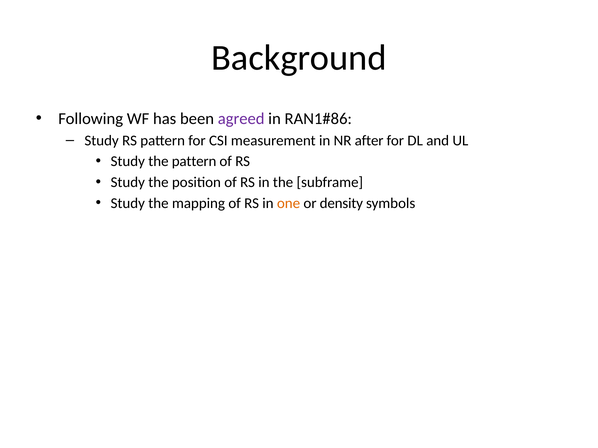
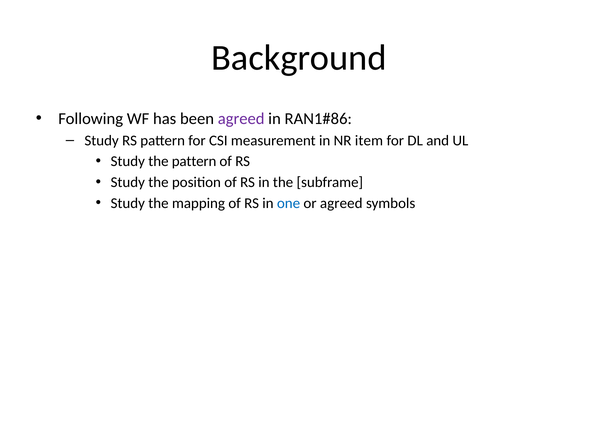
after: after -> item
one colour: orange -> blue
or density: density -> agreed
